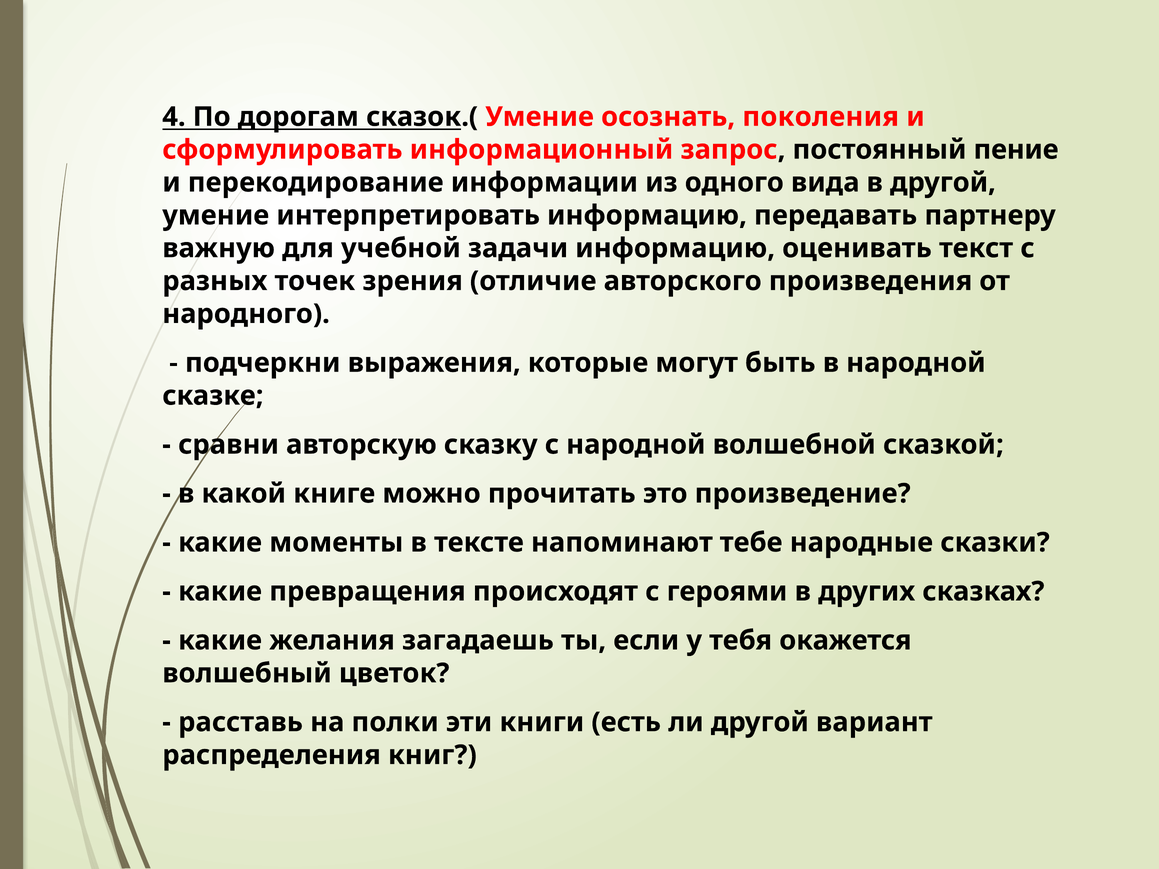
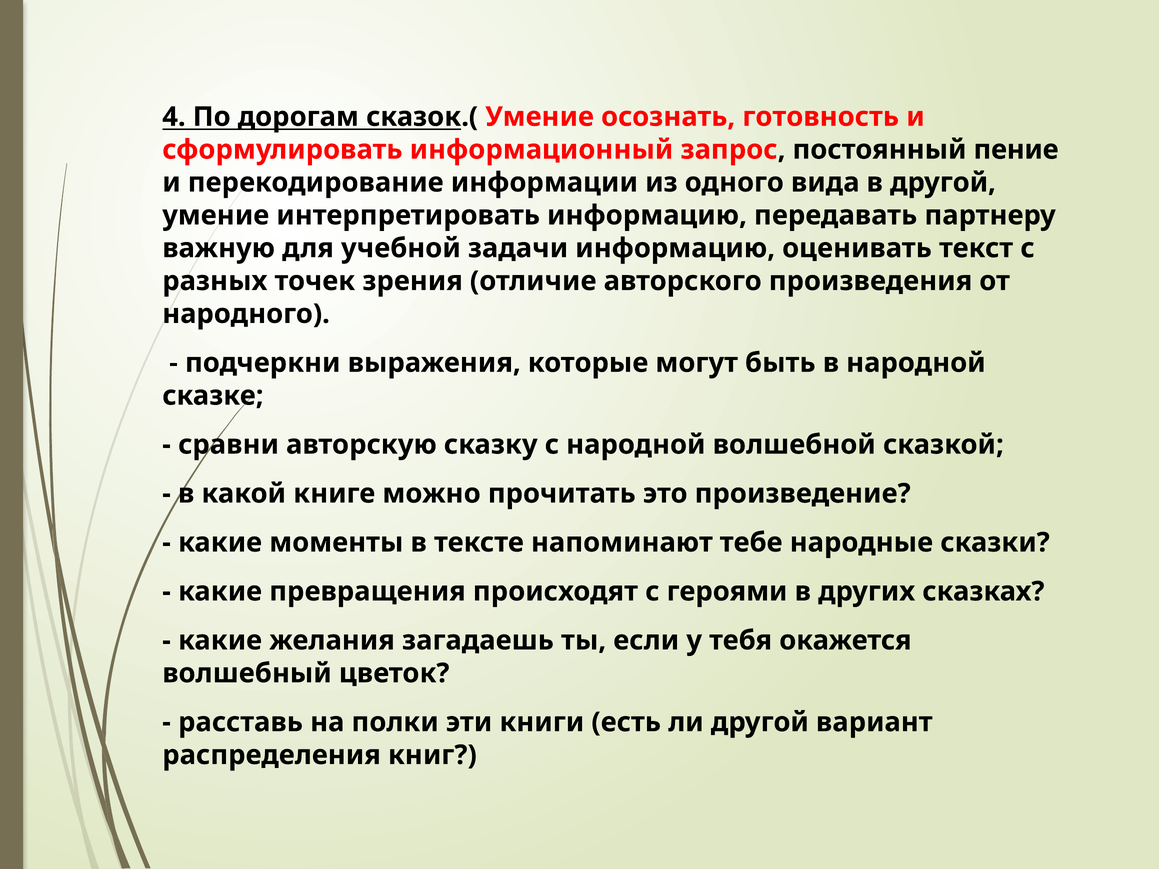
поколения: поколения -> готовность
